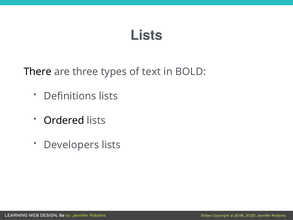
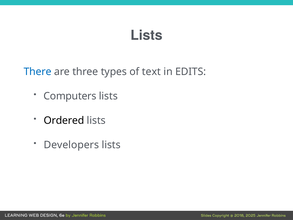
There colour: black -> blue
BOLD: BOLD -> EDITS
Definitions: Definitions -> Computers
